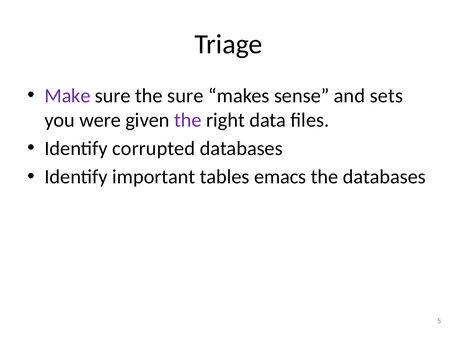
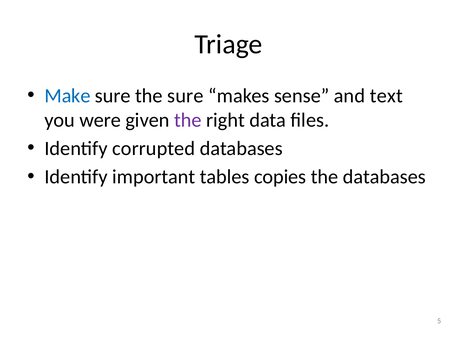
Make colour: purple -> blue
sets: sets -> text
emacs: emacs -> copies
